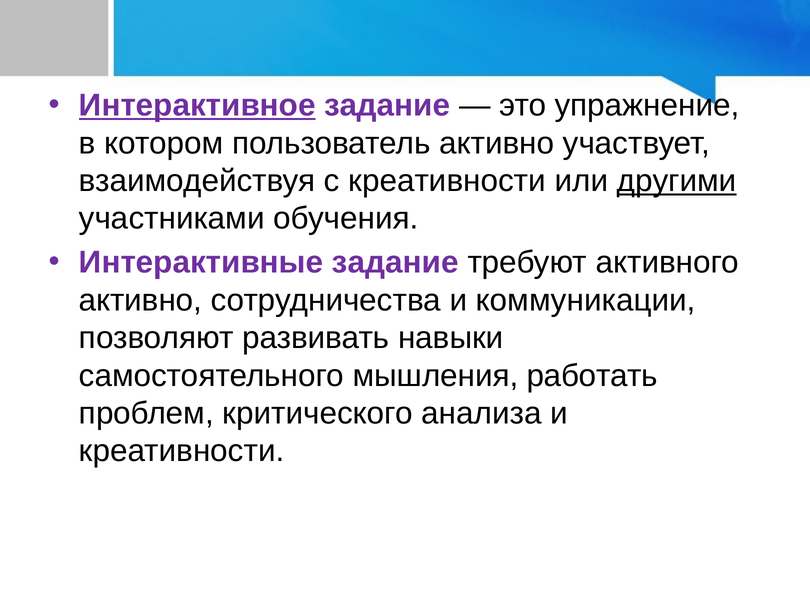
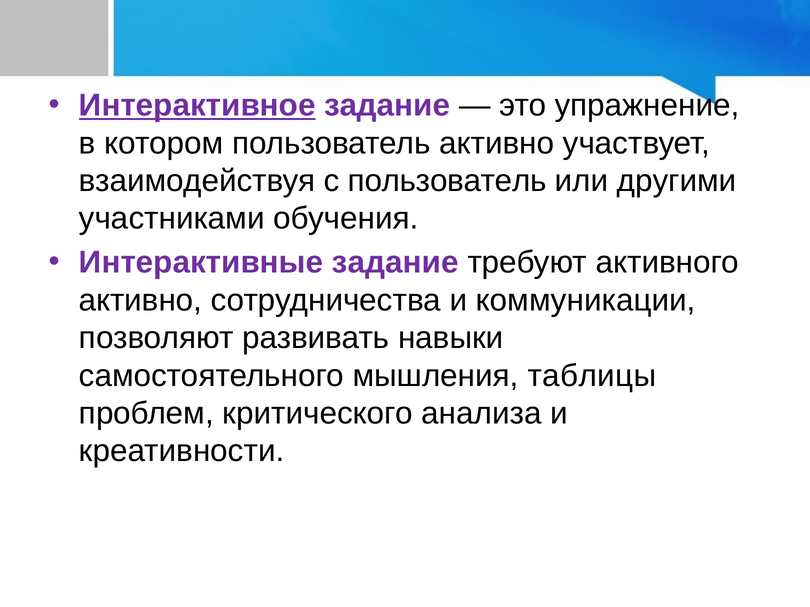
с креативности: креативности -> пользователь
другими underline: present -> none
работать: работать -> таблицы
